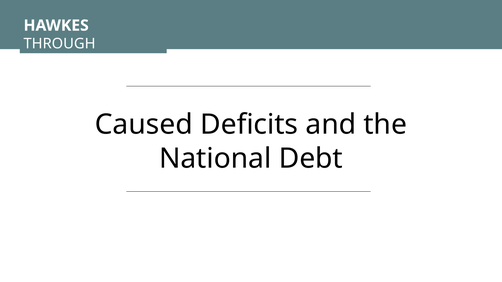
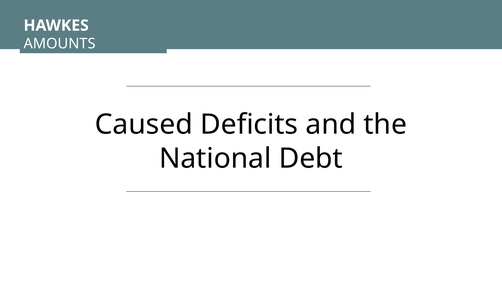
THROUGH: THROUGH -> AMOUNTS
